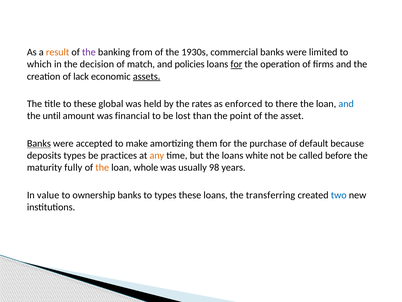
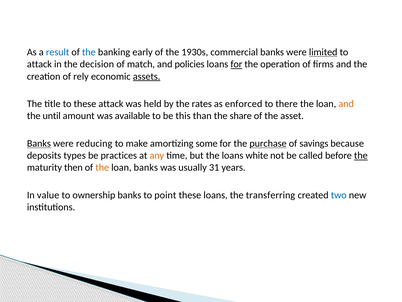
result colour: orange -> blue
the at (89, 52) colour: purple -> blue
from: from -> early
limited underline: none -> present
which at (39, 64): which -> attack
lack: lack -> rely
these global: global -> attack
and at (346, 104) colour: blue -> orange
financial: financial -> available
lost: lost -> this
point: point -> share
accepted: accepted -> reducing
them: them -> some
purchase underline: none -> present
default: default -> savings
the at (361, 155) underline: none -> present
fully: fully -> then
loan whole: whole -> banks
98: 98 -> 31
to types: types -> point
